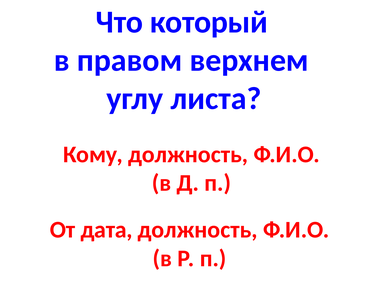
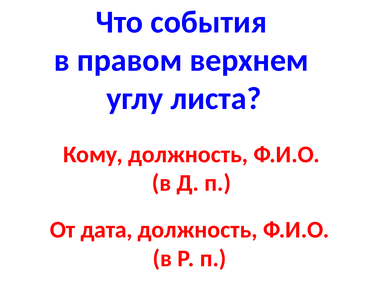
который: который -> события
